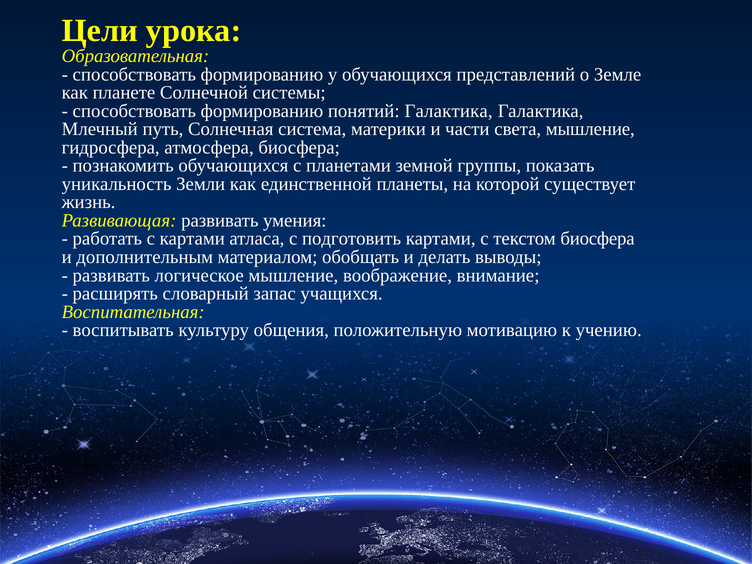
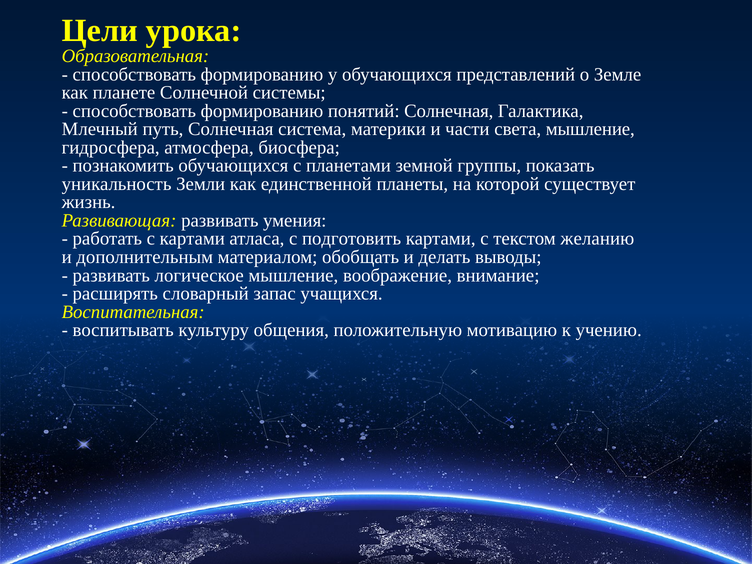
понятий Галактика: Галактика -> Солнечная
текстом биосфера: биосфера -> желанию
